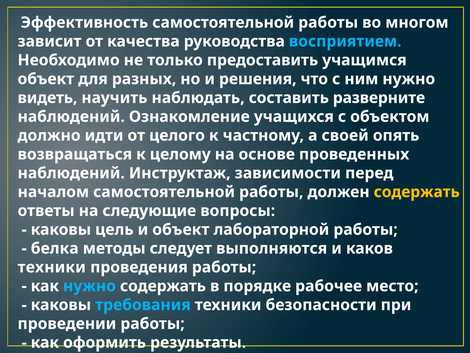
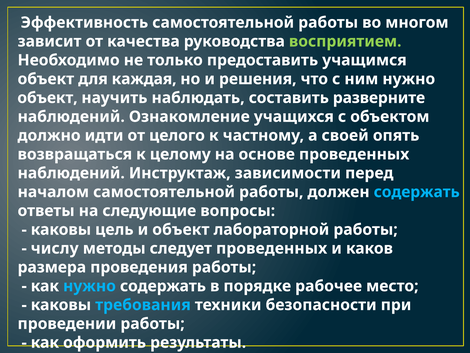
восприятием colour: light blue -> light green
разных: разных -> каждая
видеть at (47, 98): видеть -> объект
содержать at (417, 192) colour: yellow -> light blue
белка: белка -> числу
следует выполняются: выполняются -> проведенных
техники at (52, 267): техники -> размера
